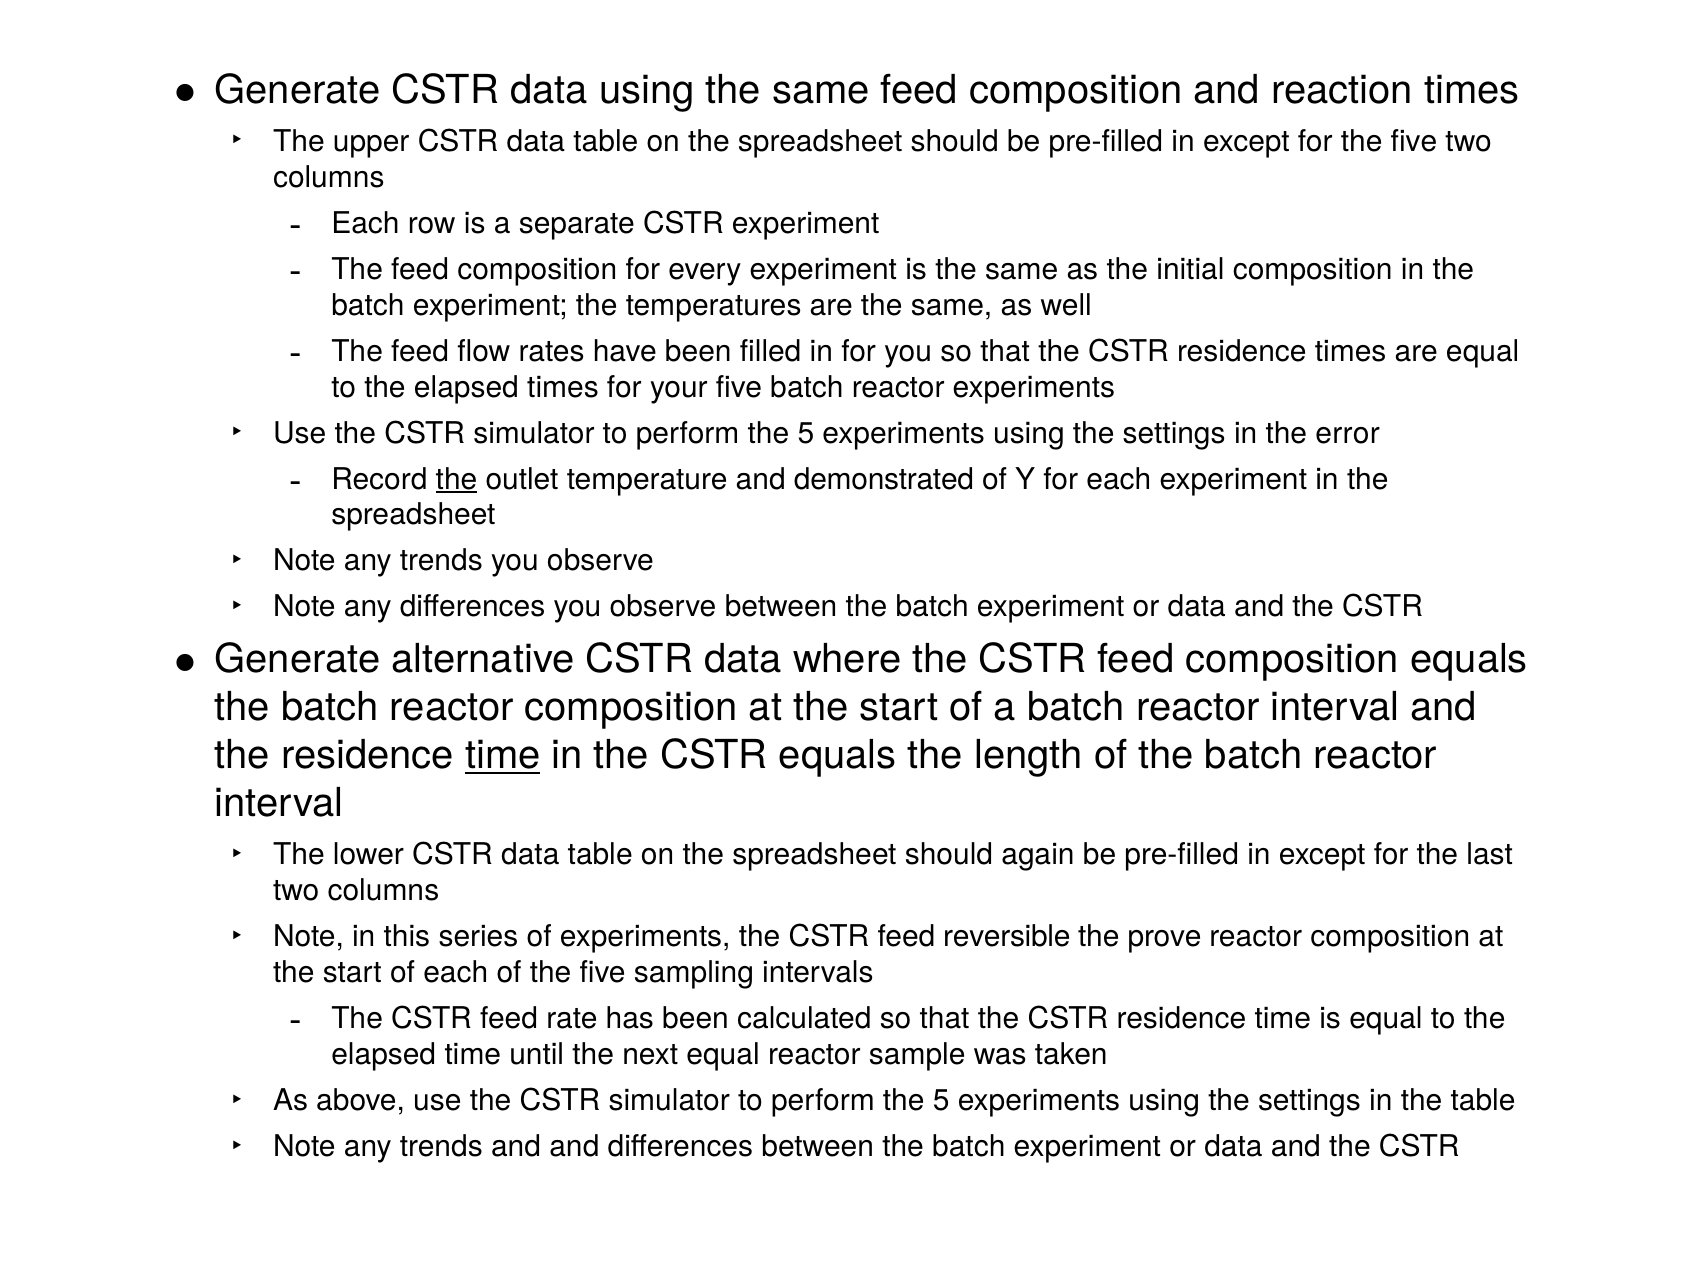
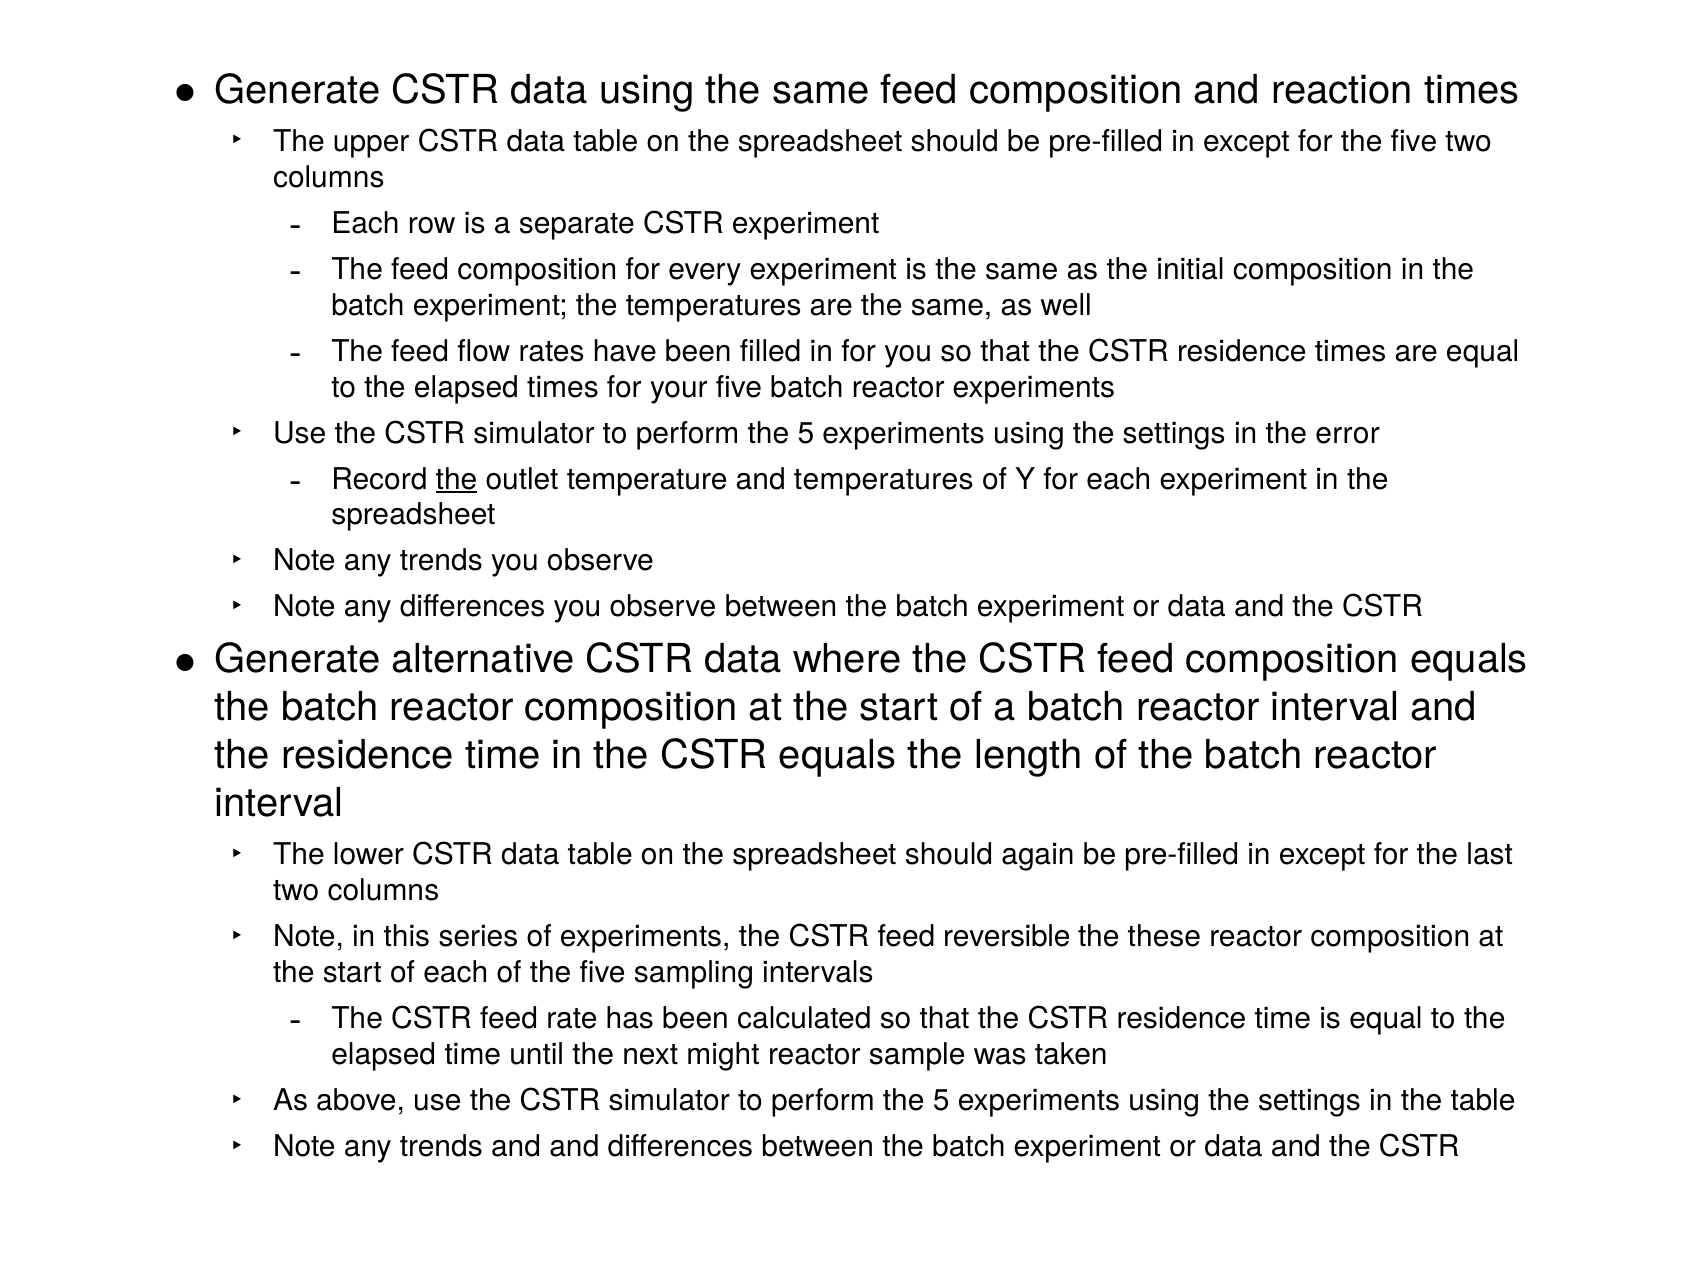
and demonstrated: demonstrated -> temperatures
time at (503, 756) underline: present -> none
prove: prove -> these
next equal: equal -> might
